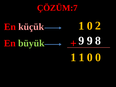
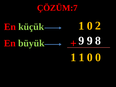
küçük colour: pink -> light green
